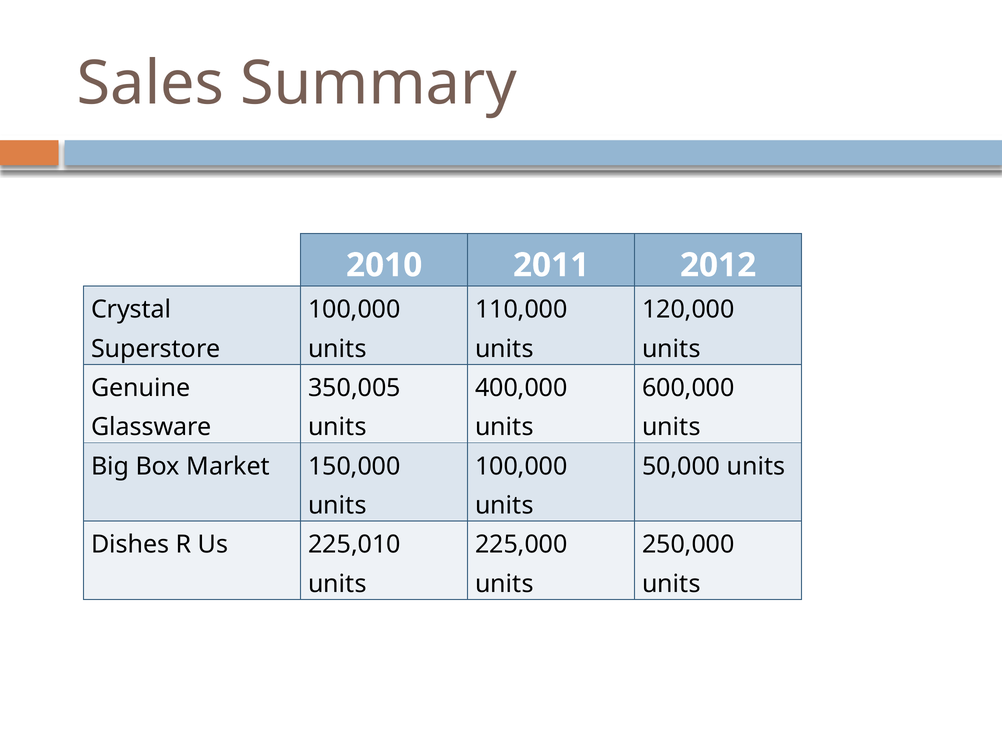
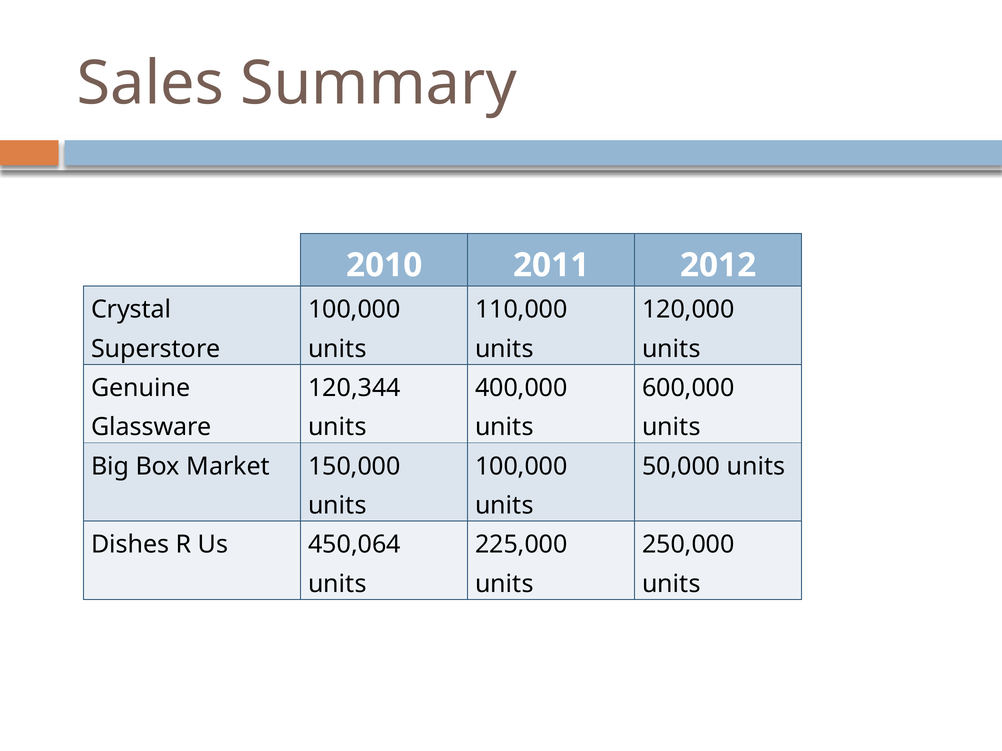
350,005: 350,005 -> 120,344
225,010: 225,010 -> 450,064
